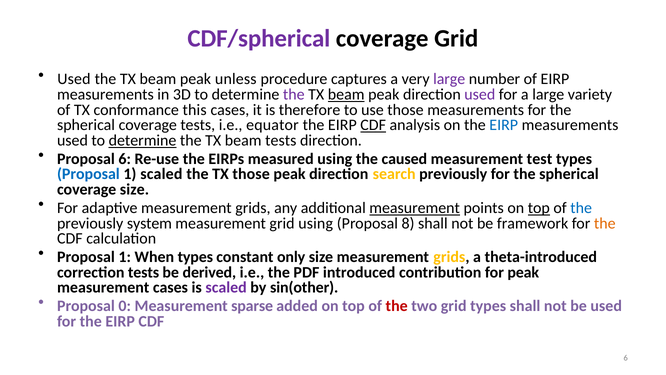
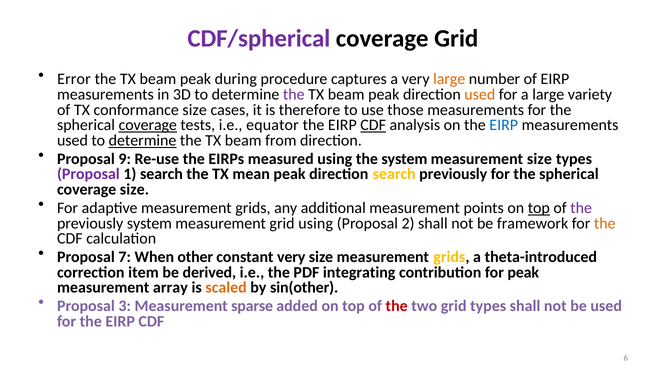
Used at (74, 79): Used -> Error
unless: unless -> during
large at (449, 79) colour: purple -> orange
beam at (346, 94) underline: present -> none
used at (480, 94) colour: purple -> orange
conformance this: this -> size
coverage at (148, 125) underline: none -> present
beam tests: tests -> from
Proposal 6: 6 -> 9
the caused: caused -> system
measurement test: test -> size
Proposal at (88, 174) colour: blue -> purple
1 scaled: scaled -> search
TX those: those -> mean
measurement at (415, 208) underline: present -> none
the at (581, 208) colour: blue -> purple
8: 8 -> 2
1 at (125, 257): 1 -> 7
When types: types -> other
constant only: only -> very
correction tests: tests -> item
introduced: introduced -> integrating
measurement cases: cases -> array
scaled at (226, 287) colour: purple -> orange
0: 0 -> 3
